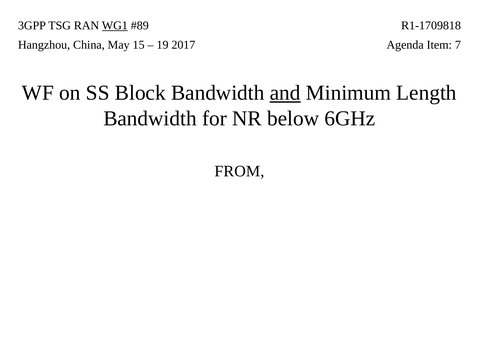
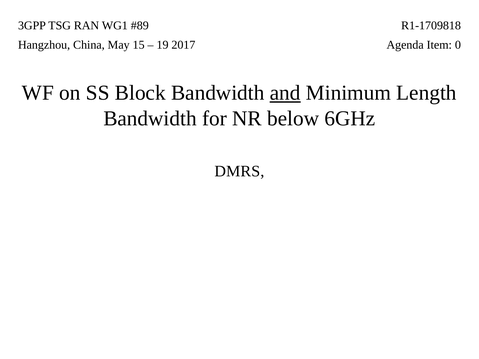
WG1 underline: present -> none
7: 7 -> 0
FROM: FROM -> DMRS
